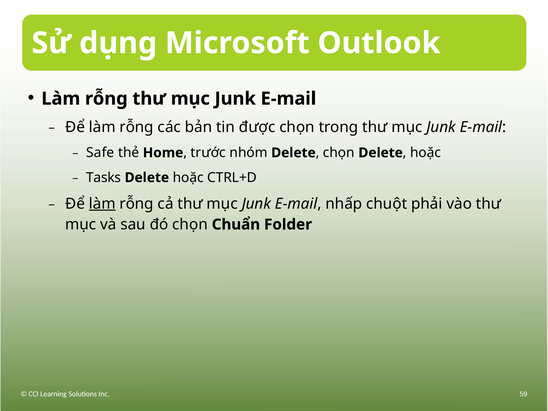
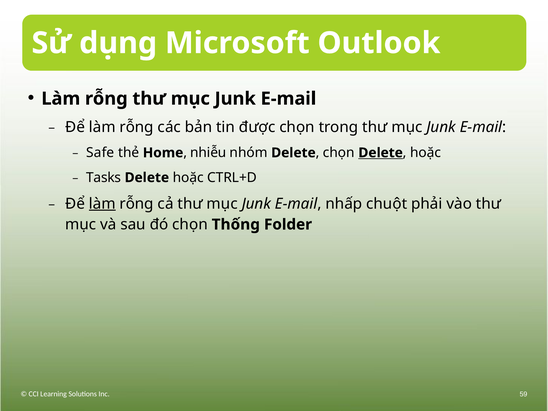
trước: trước -> nhiễu
Delete at (381, 153) underline: none -> present
Chuẩn: Chuẩn -> Thống
